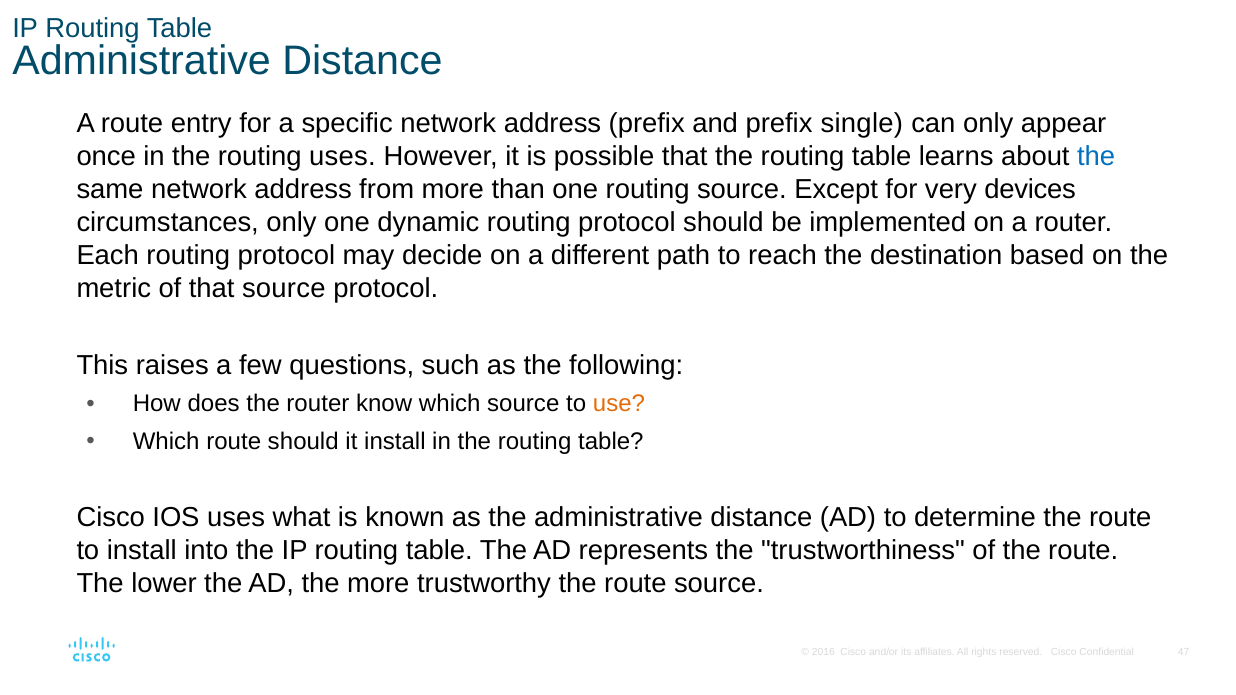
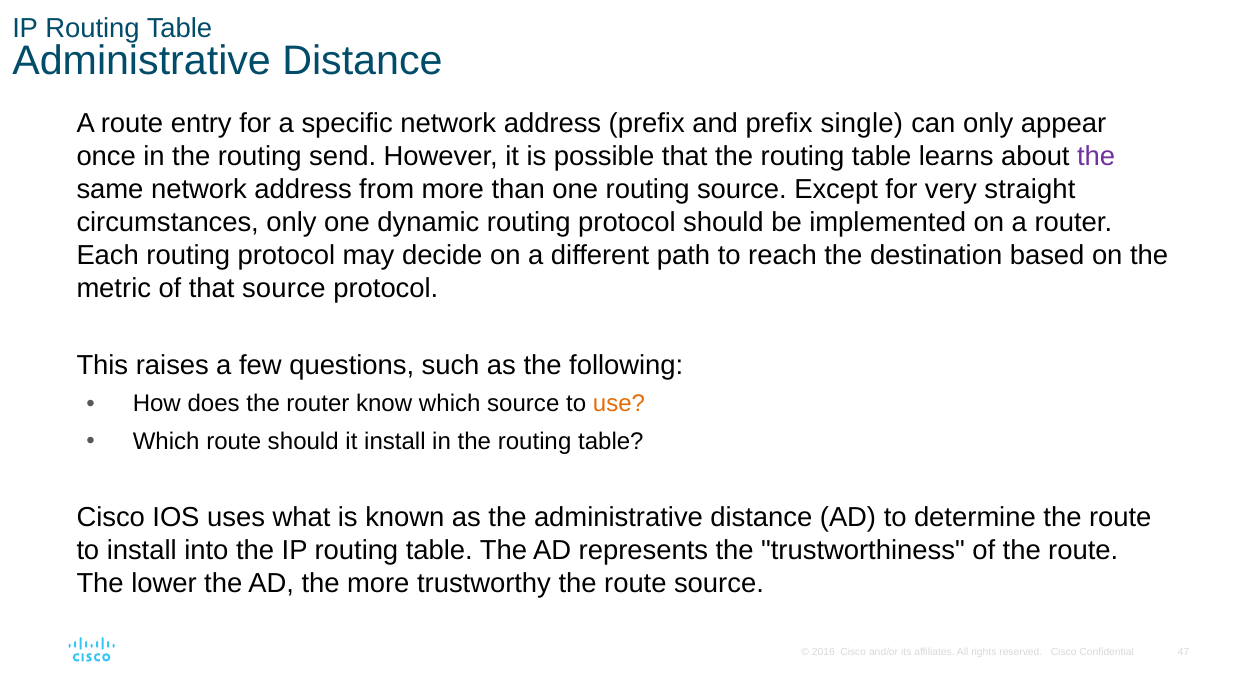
routing uses: uses -> send
the at (1096, 156) colour: blue -> purple
devices: devices -> straight
